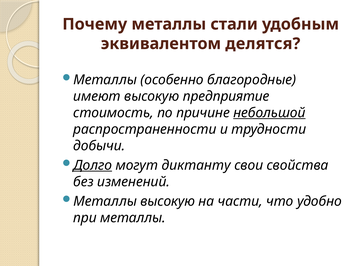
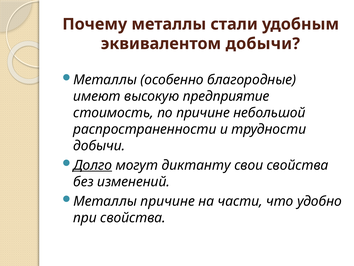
эквивалентом делятся: делятся -> добычи
небольшой underline: present -> none
Металлы высокую: высокую -> причине
при металлы: металлы -> свойства
